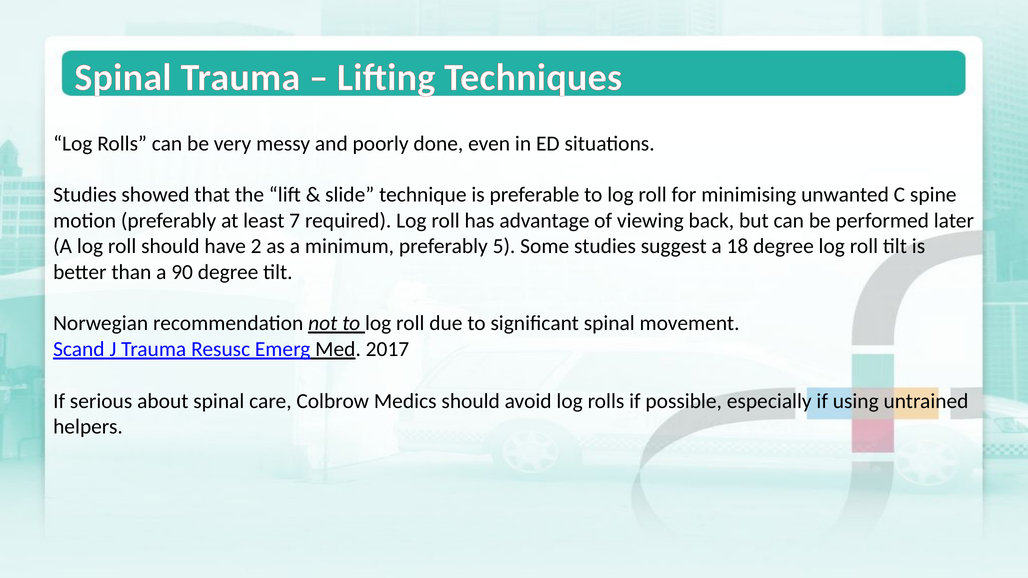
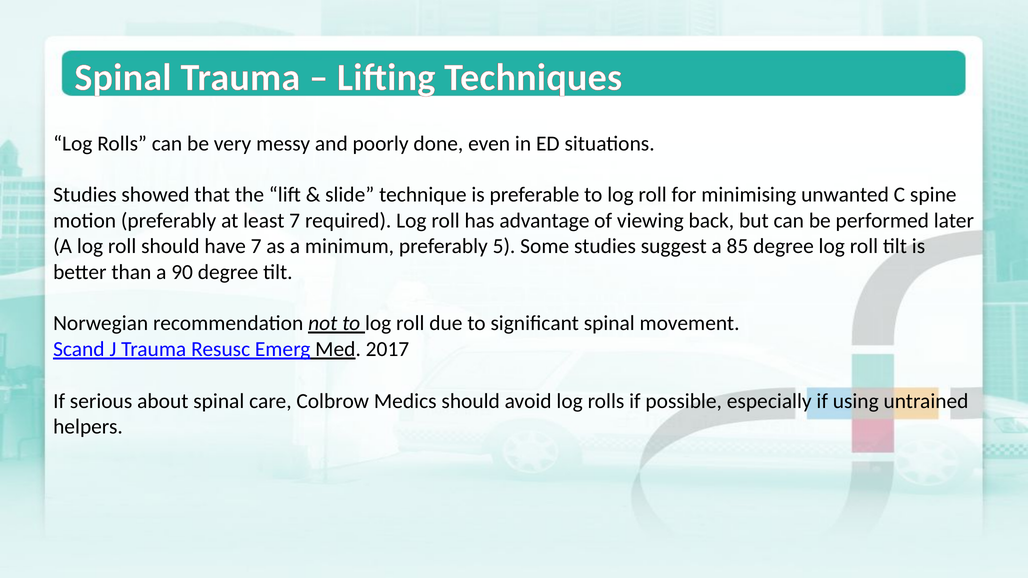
have 2: 2 -> 7
18: 18 -> 85
